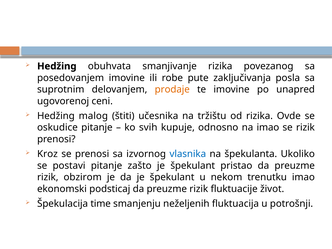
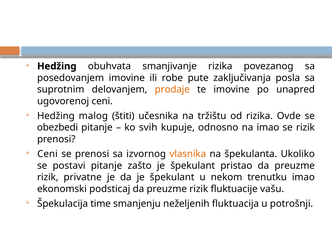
oskudice: oskudice -> obezbedi
Kroz at (47, 154): Kroz -> Ceni
vlasnika colour: blue -> orange
obzirom: obzirom -> privatne
život: život -> vašu
